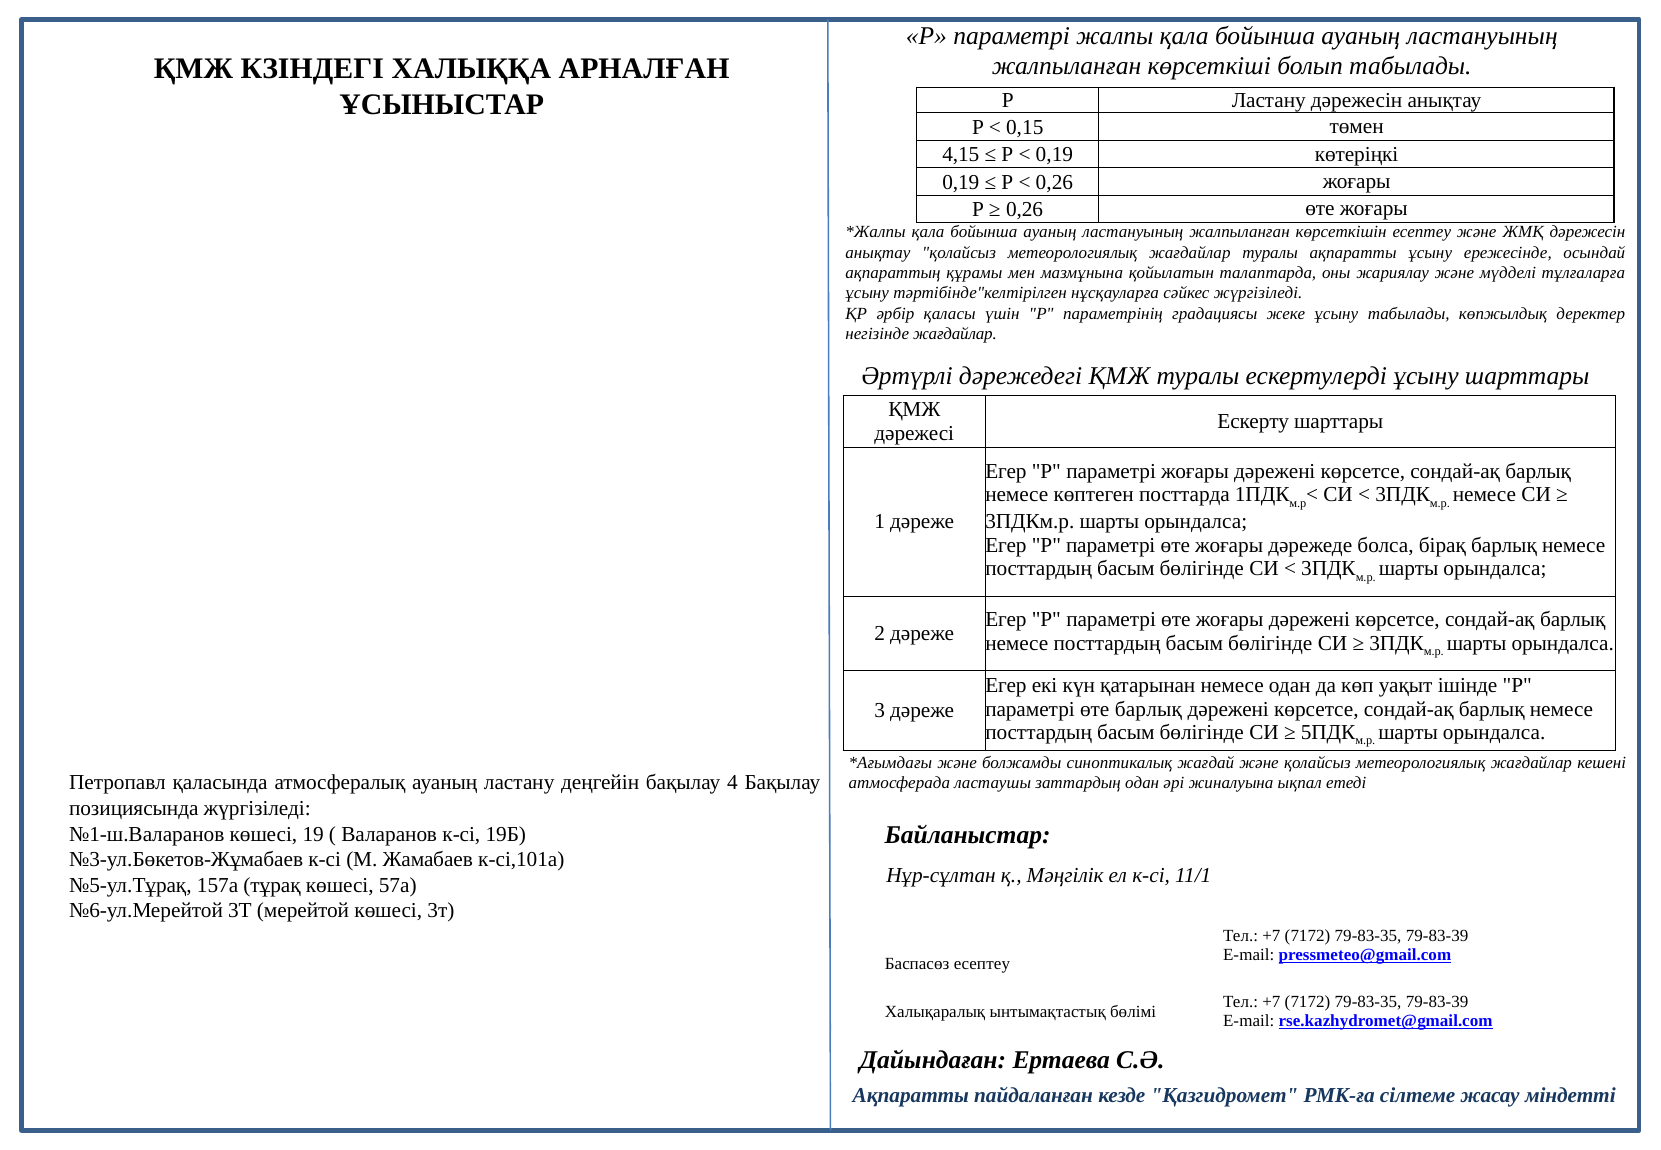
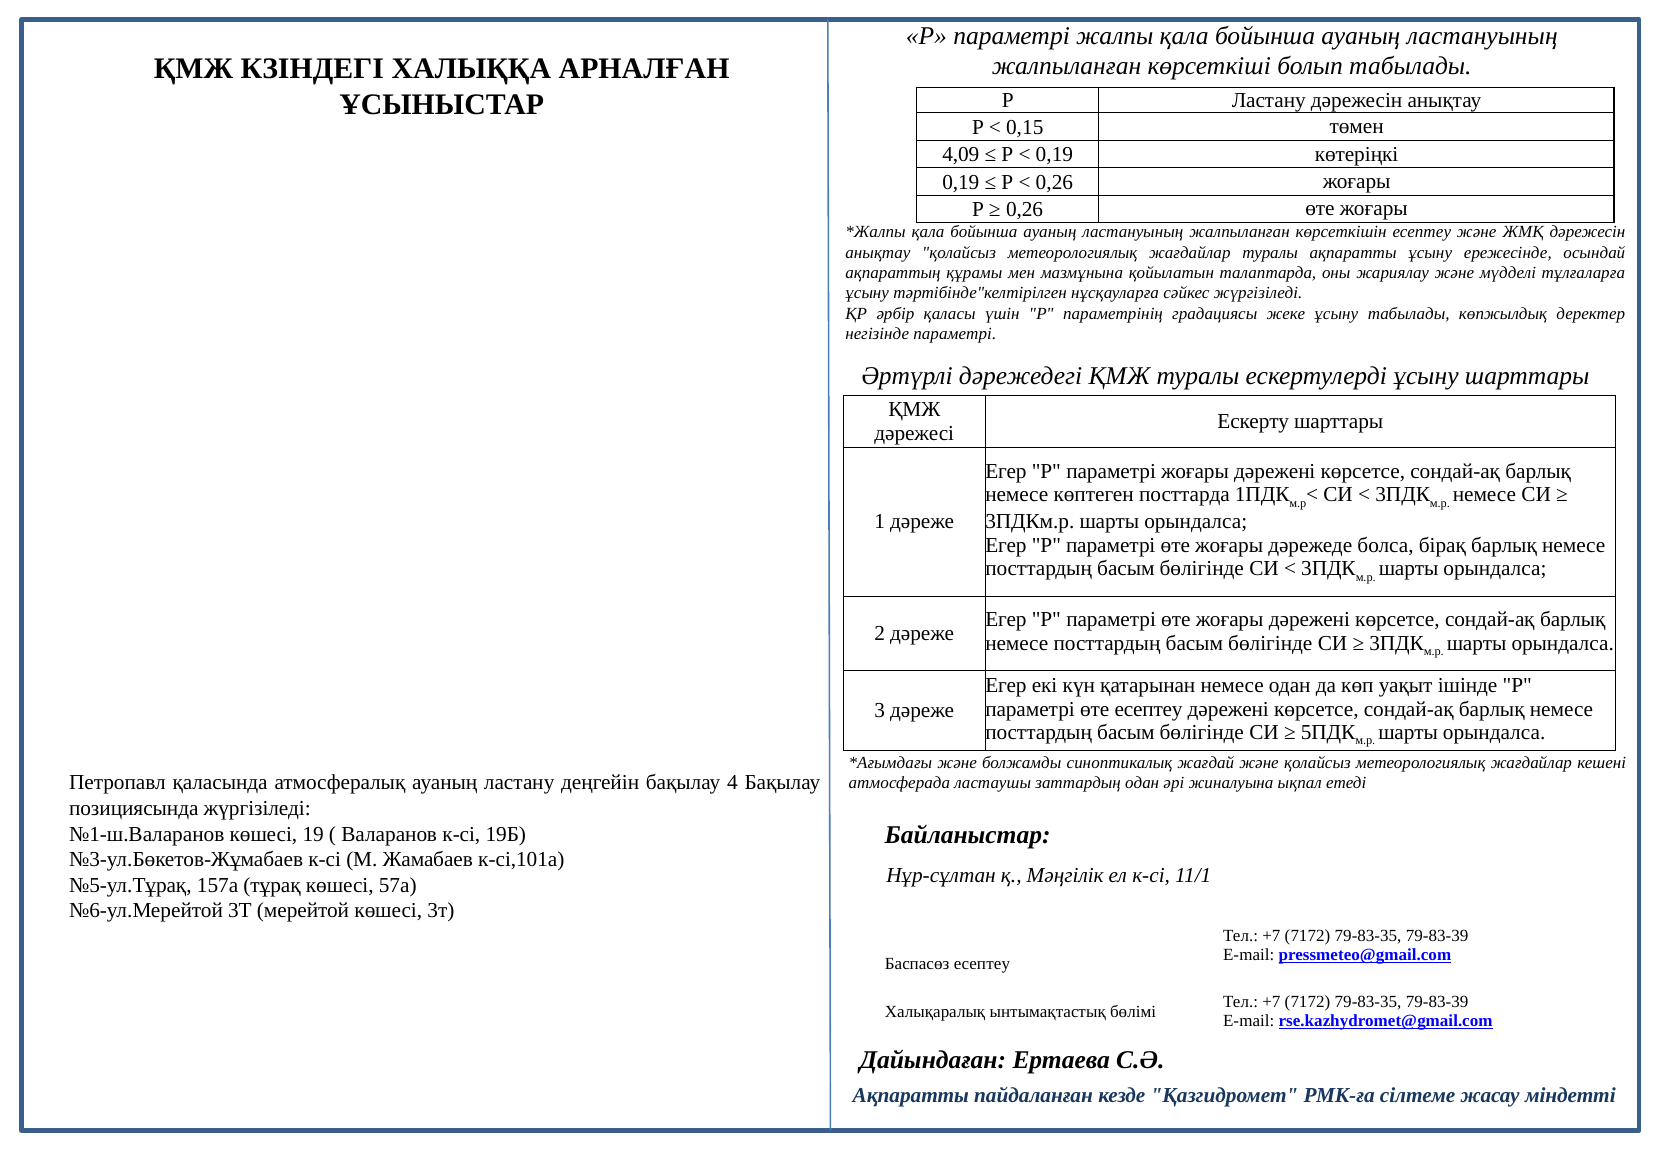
4,15: 4,15 -> 4,09
негізінде жағдайлар: жағдайлар -> параметрі
өте барлық: барлық -> есептеу
